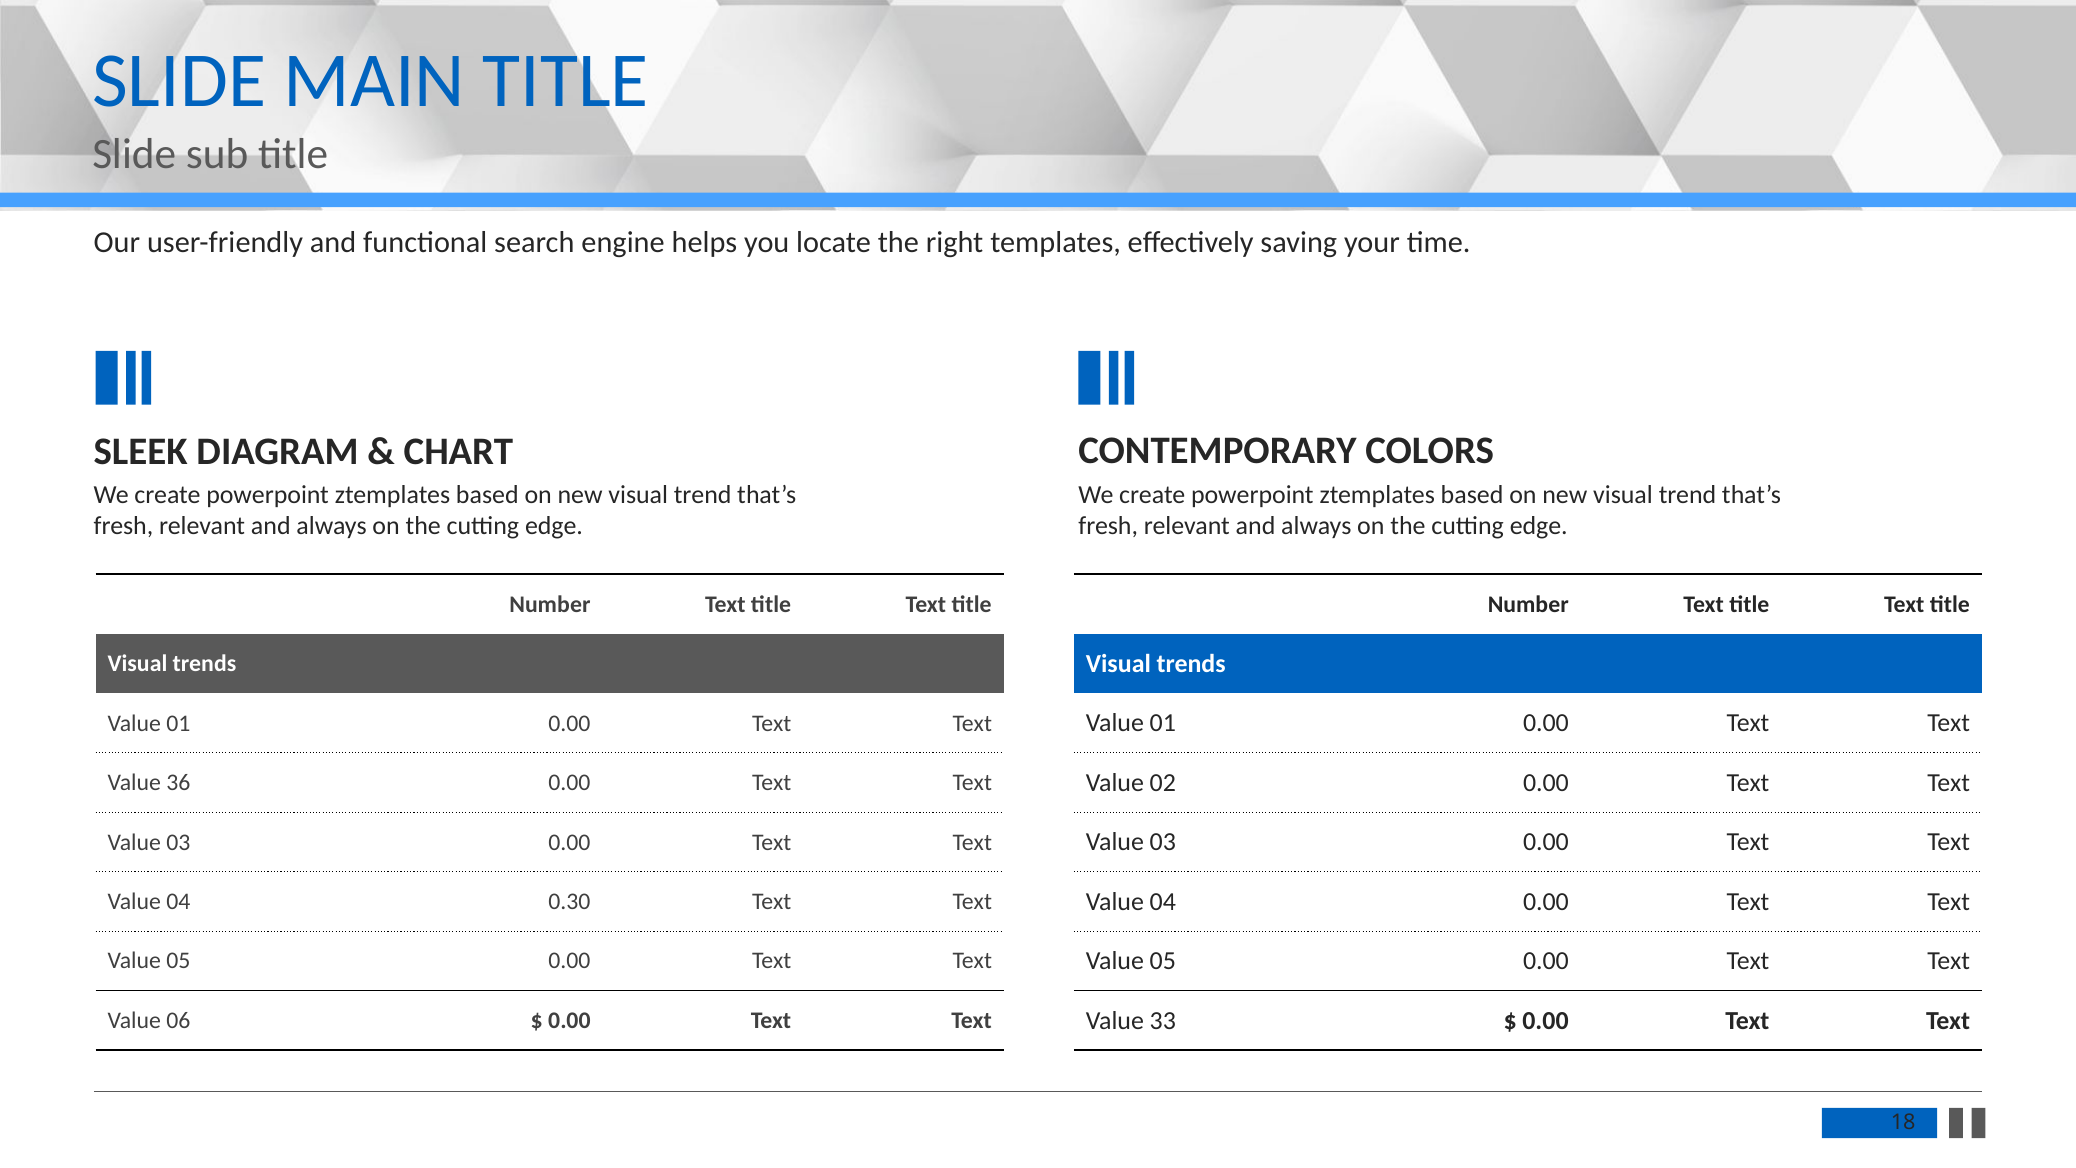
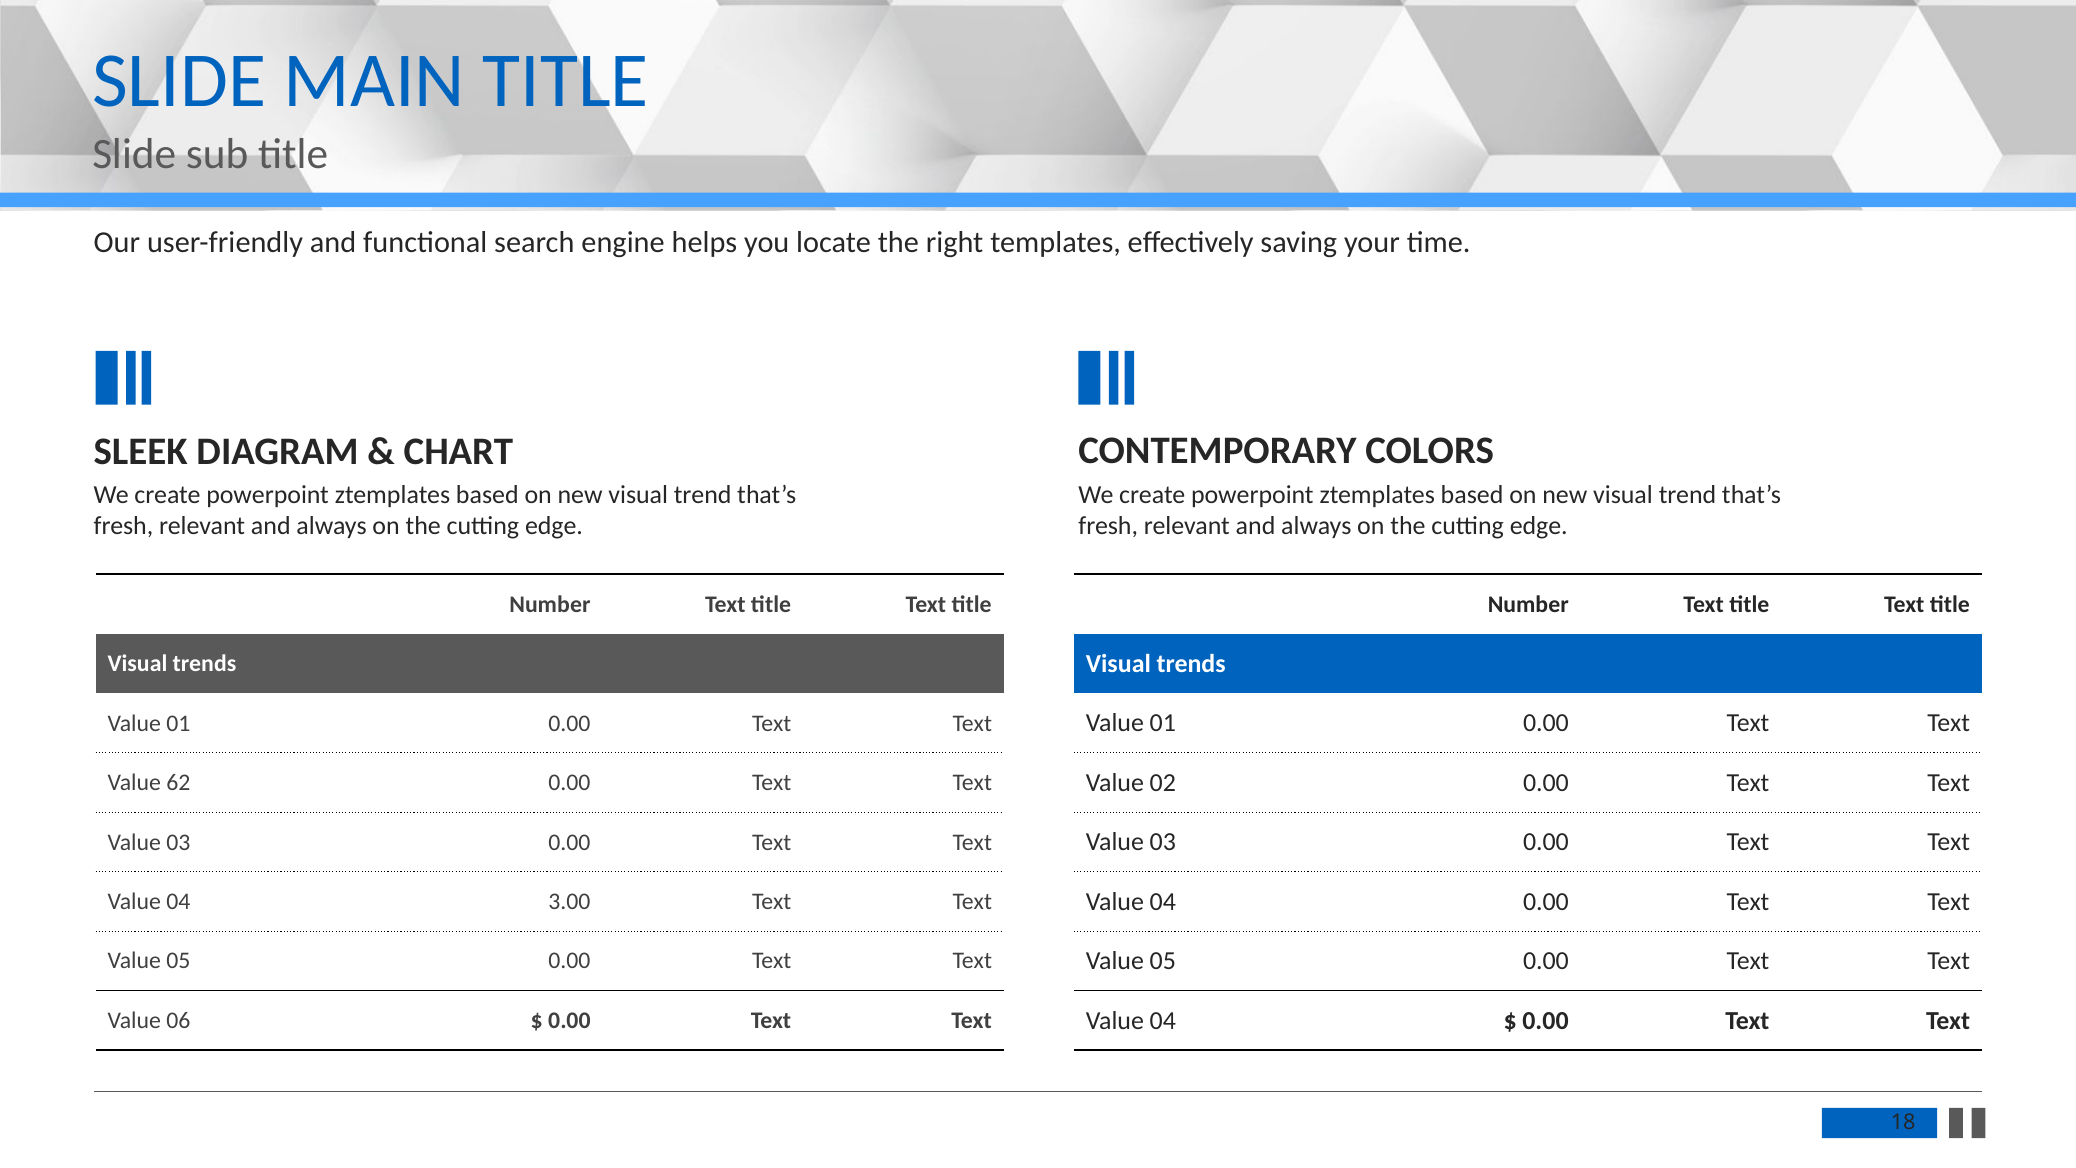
36: 36 -> 62
0.30: 0.30 -> 3.00
33 at (1163, 1020): 33 -> 04
